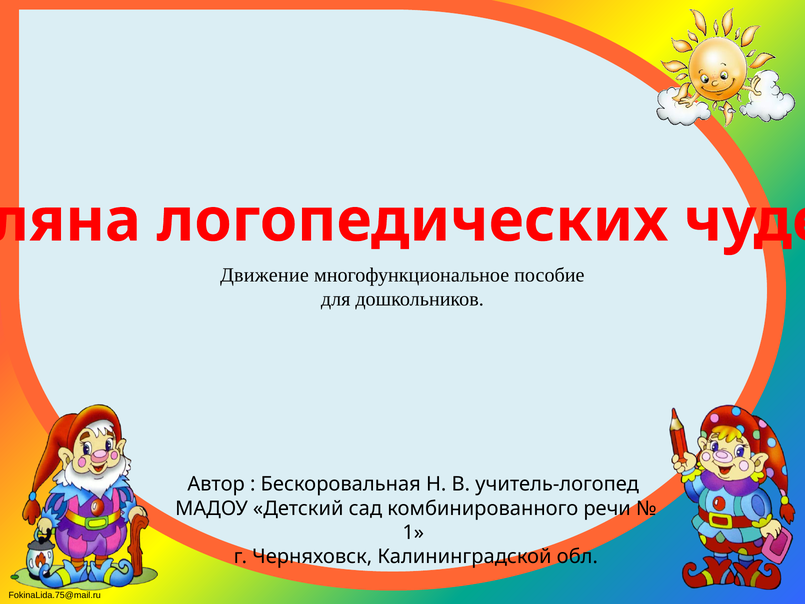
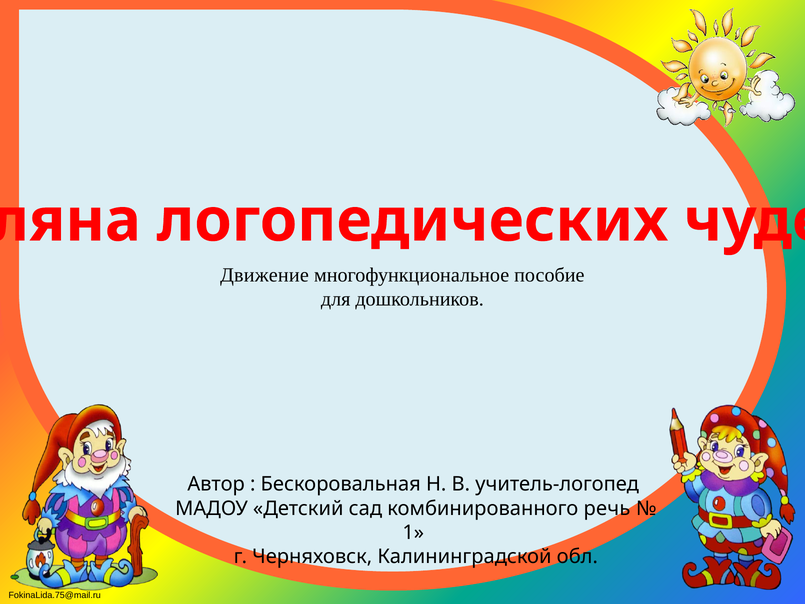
речи: речи -> речь
